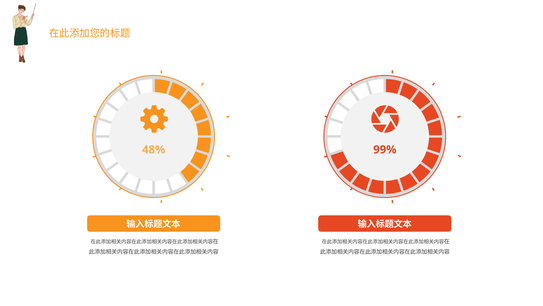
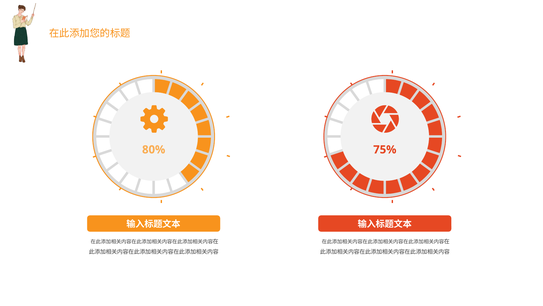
48%: 48% -> 80%
99%: 99% -> 75%
